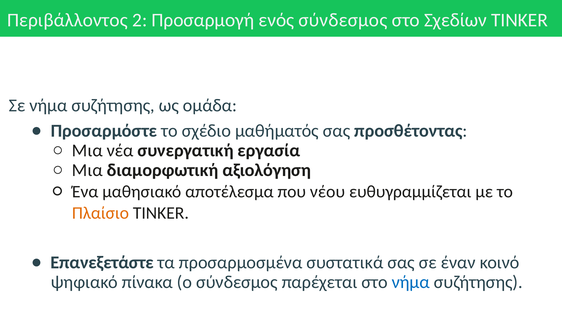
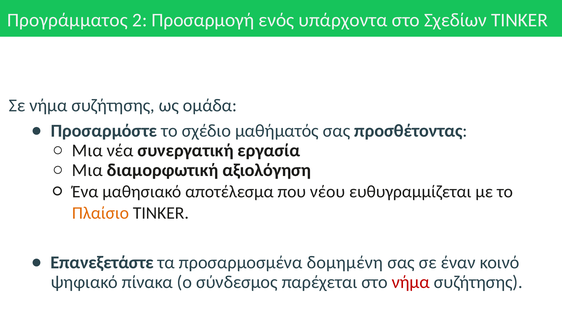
Περιβάλλοντος: Περιβάλλοντος -> Προγράμματος
ενός σύνδεσμος: σύνδεσμος -> υπάρχοντα
συστατικά: συστατικά -> δομημένη
νήμα at (411, 282) colour: blue -> red
